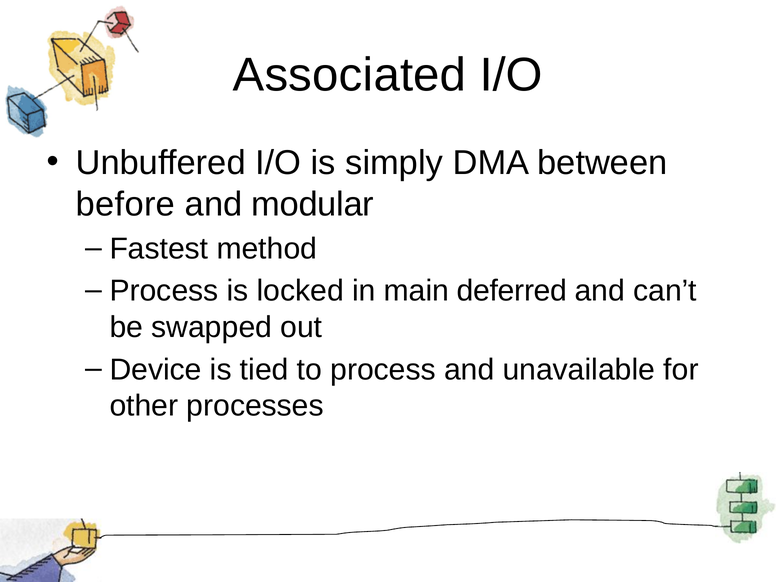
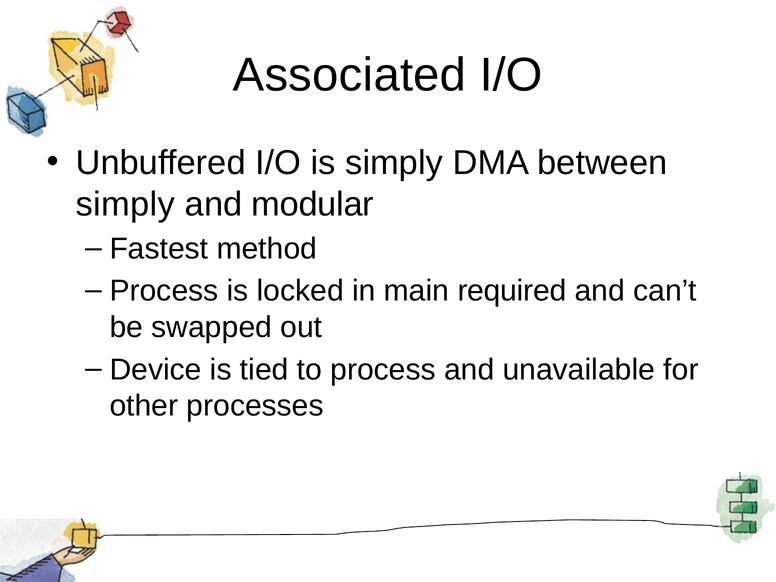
before at (125, 204): before -> simply
deferred: deferred -> required
